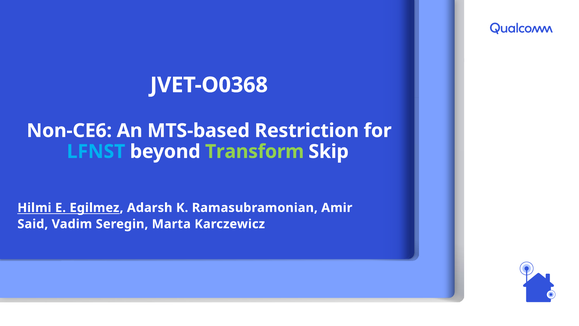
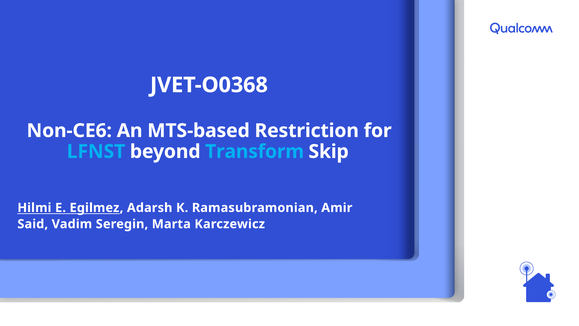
Transform colour: light green -> light blue
